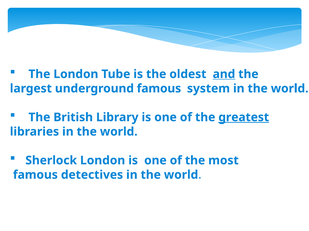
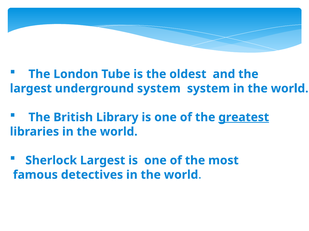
and underline: present -> none
underground famous: famous -> system
Sherlock London: London -> Largest
